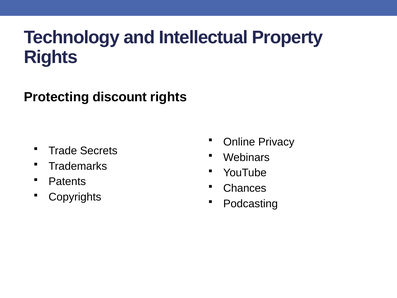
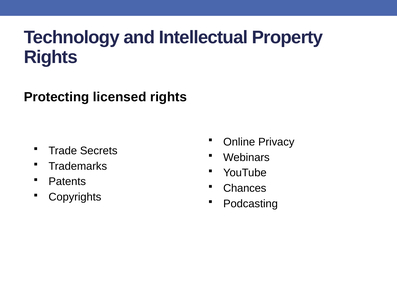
discount: discount -> licensed
